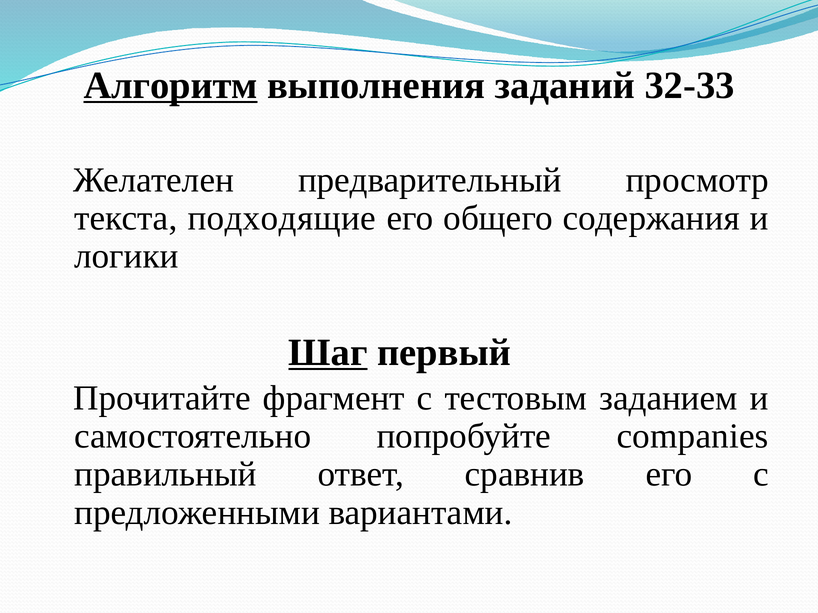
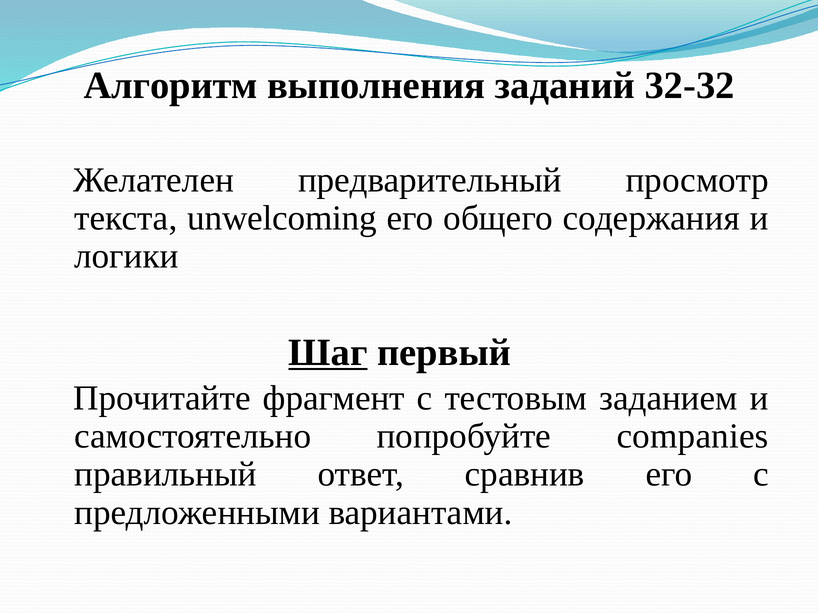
Алгоритм underline: present -> none
32-33: 32-33 -> 32-32
подходящие: подходящие -> unwelcoming
